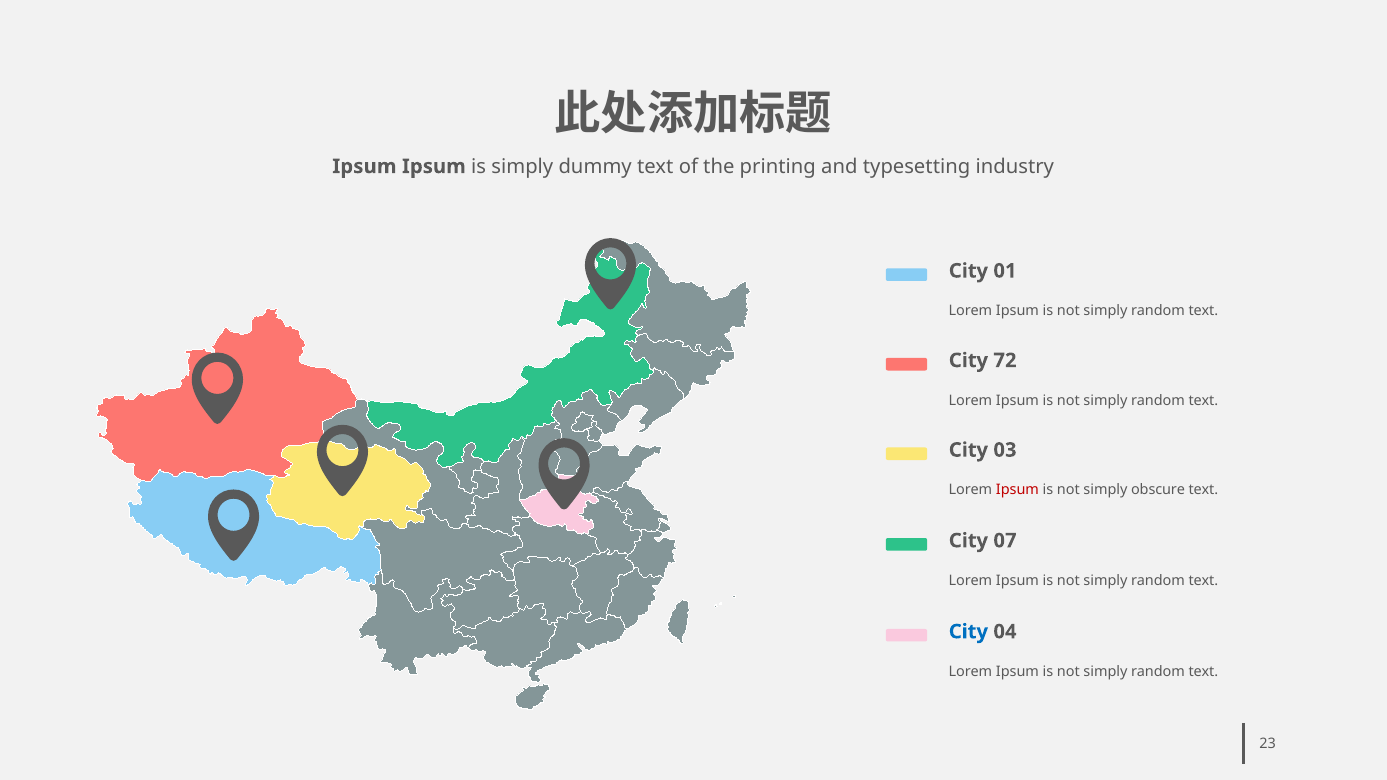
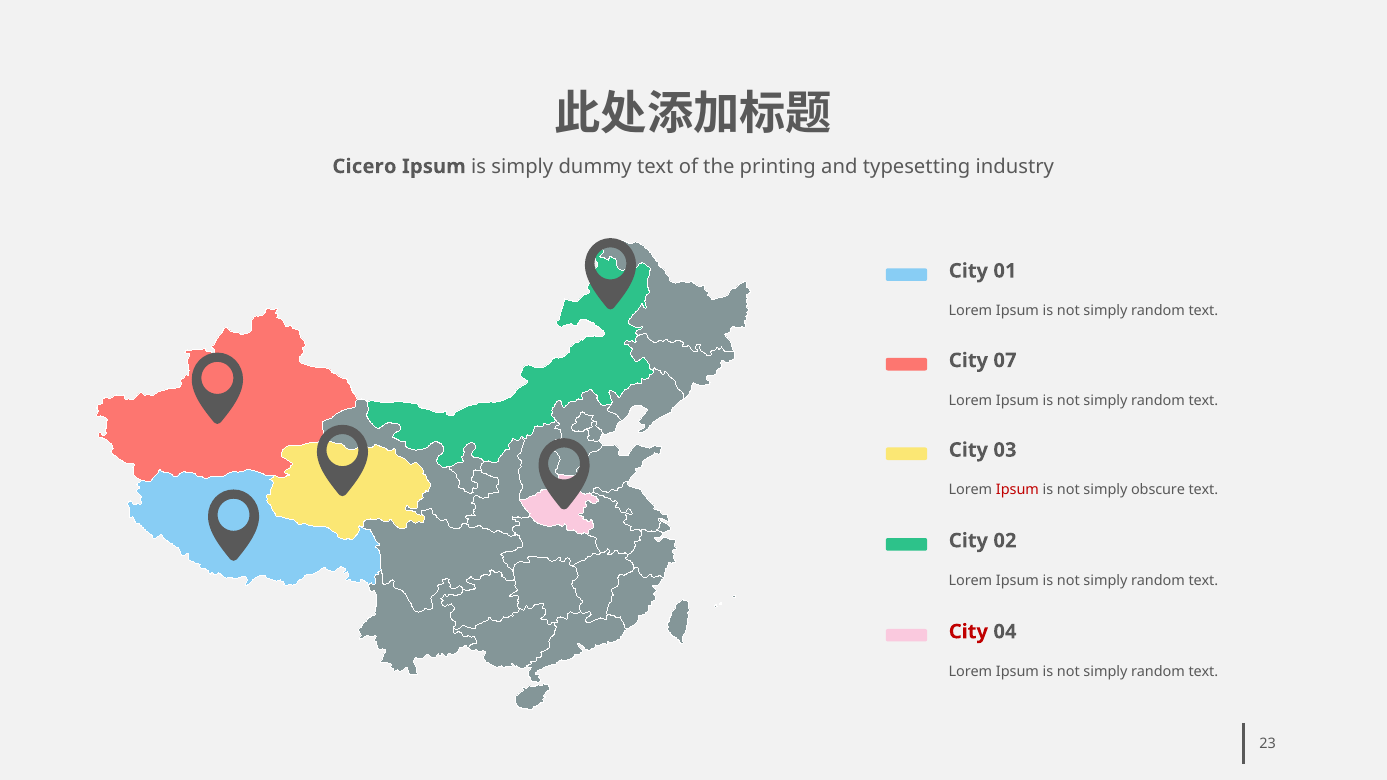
Ipsum at (364, 166): Ipsum -> Cicero
72: 72 -> 07
07: 07 -> 02
City at (968, 632) colour: blue -> red
